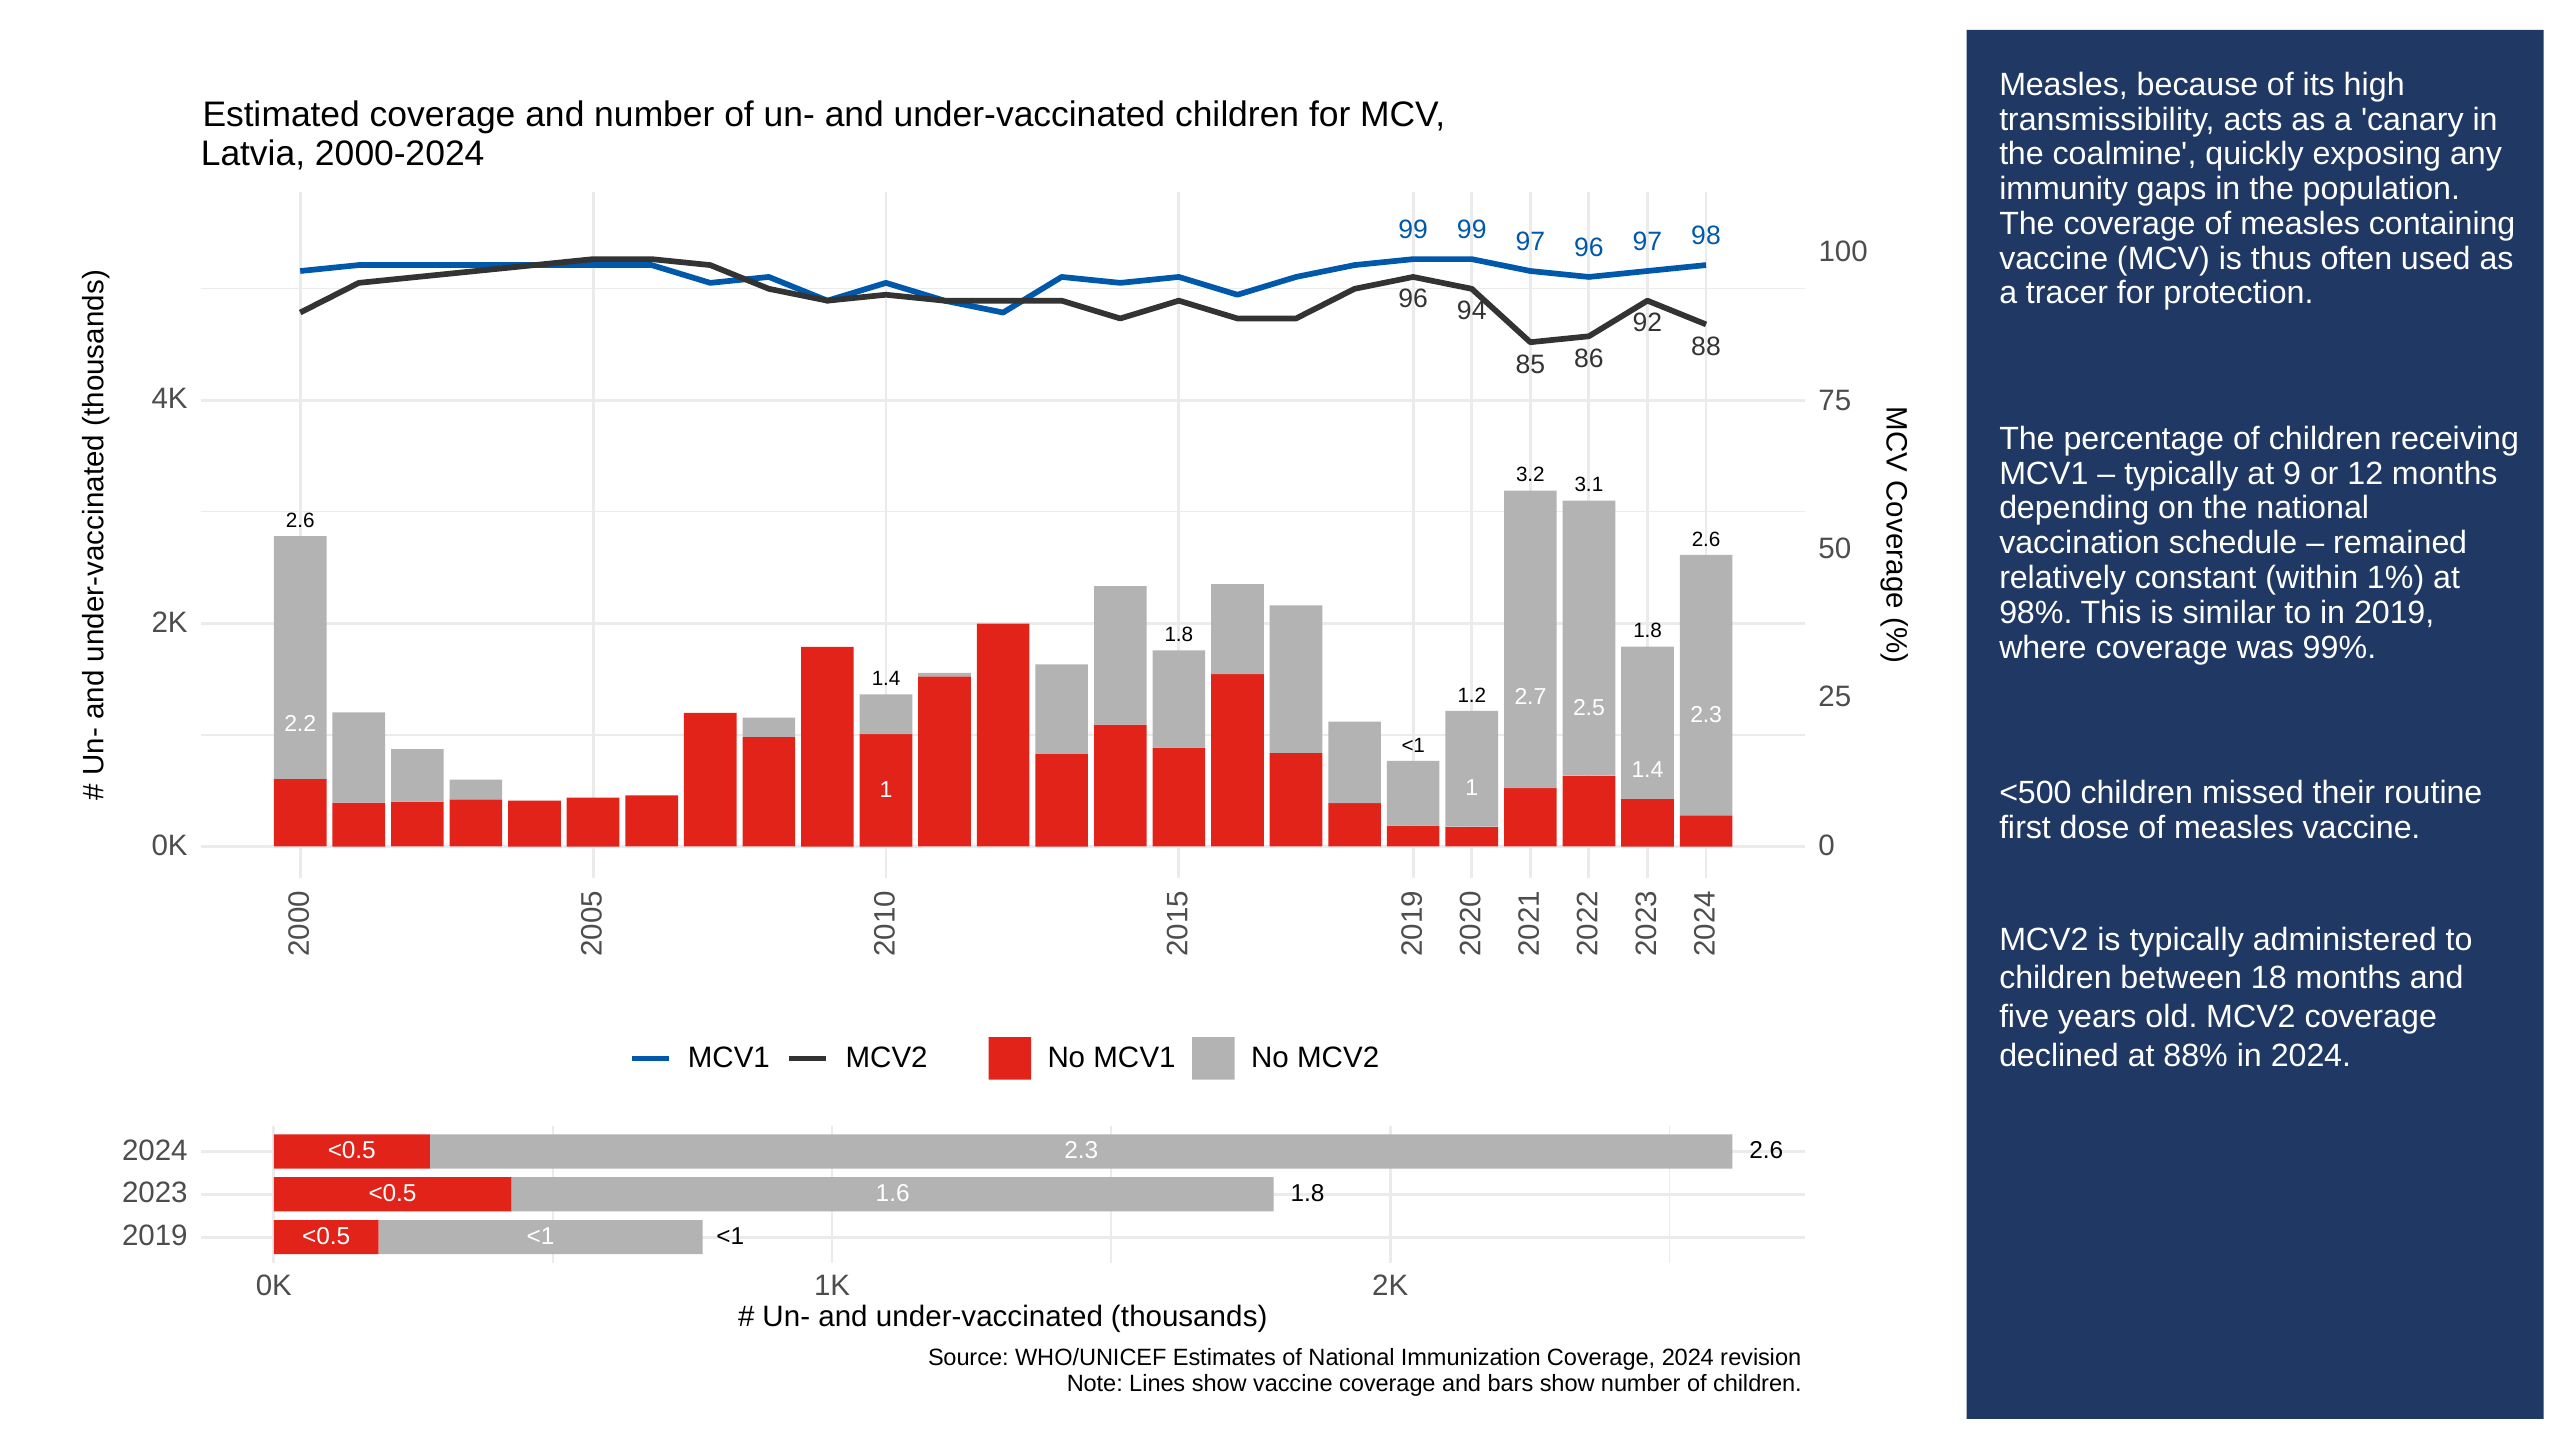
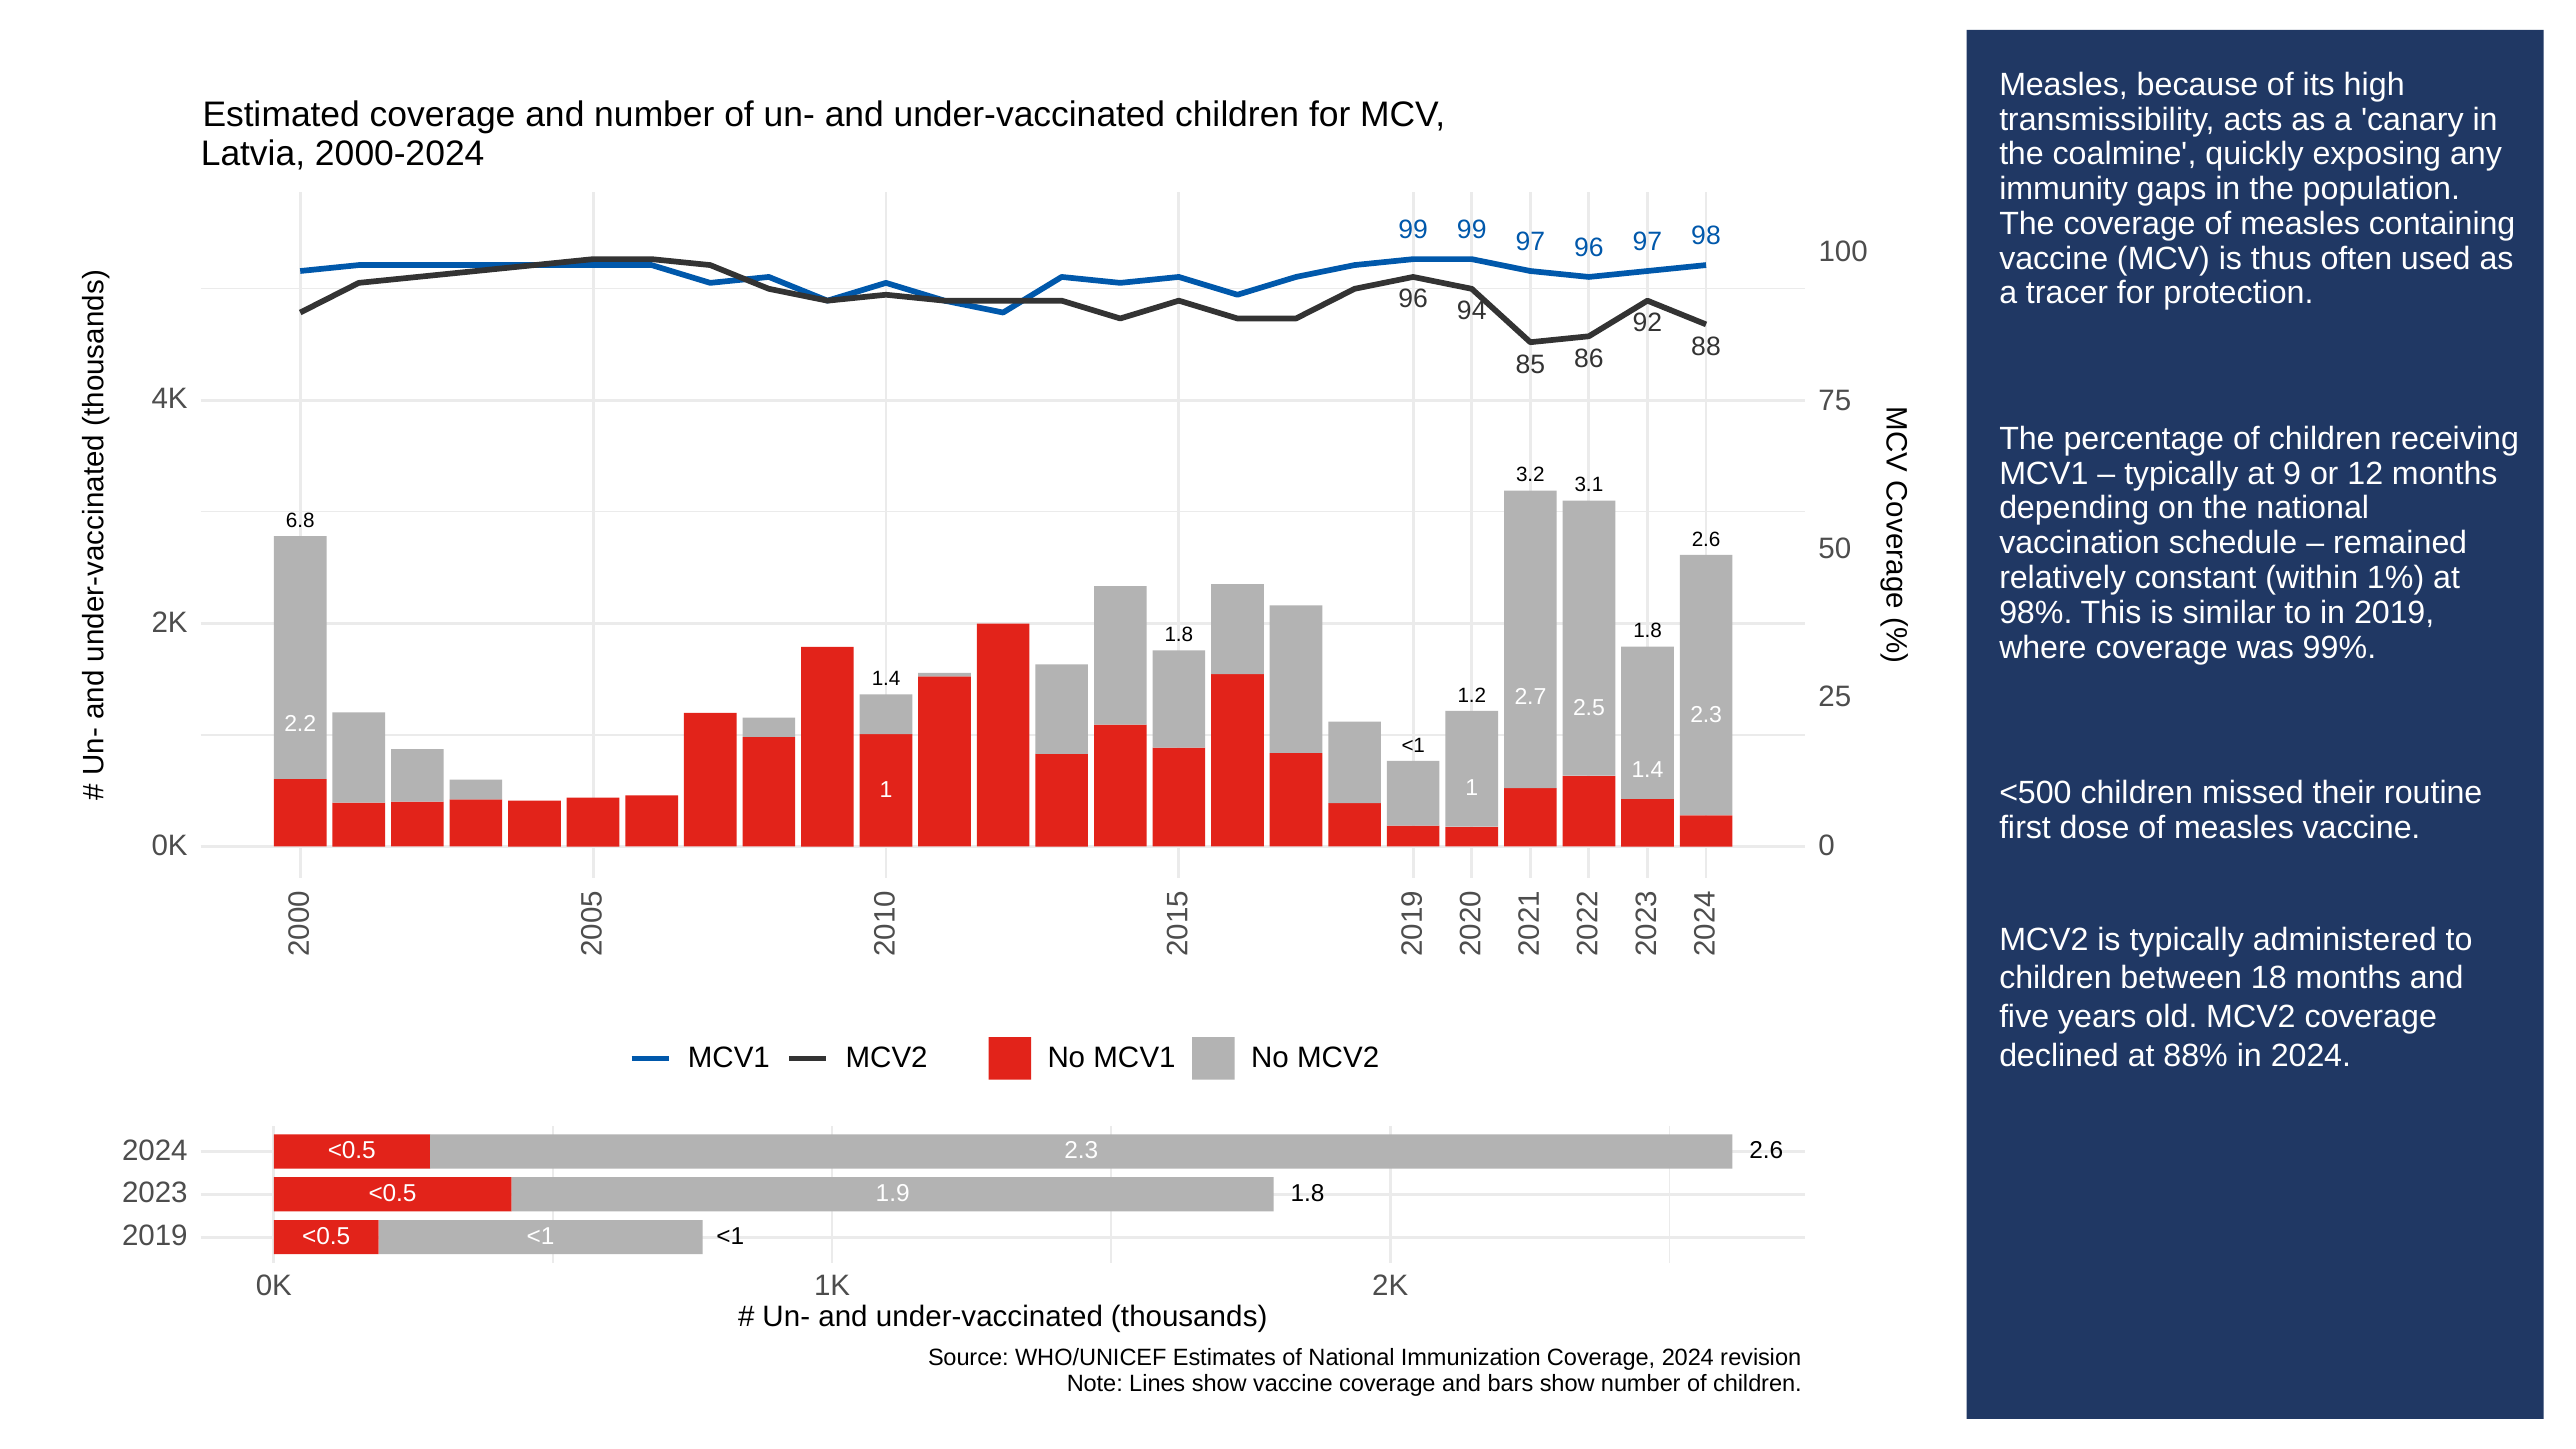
2.6 at (300, 521): 2.6 -> 6.8
1.6: 1.6 -> 1.9
